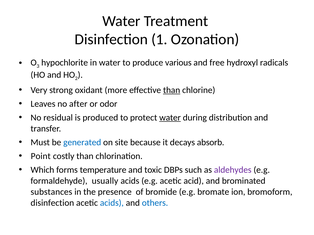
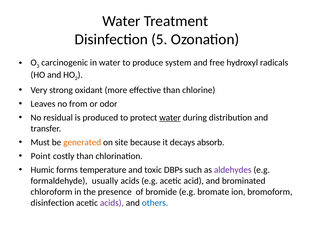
1: 1 -> 5
hypochlorite: hypochlorite -> carcinogenic
various: various -> system
than at (172, 90) underline: present -> none
after: after -> from
generated colour: blue -> orange
Which: Which -> Humic
substances: substances -> chloroform
acids at (112, 203) colour: blue -> purple
